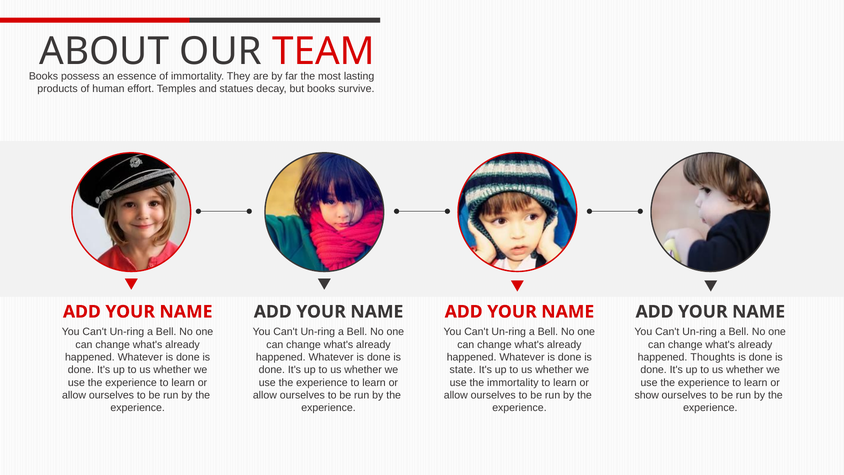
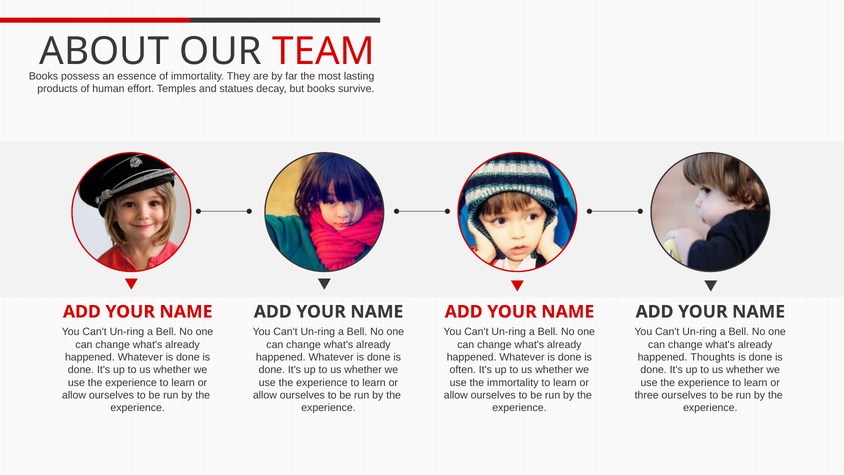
state: state -> often
show: show -> three
